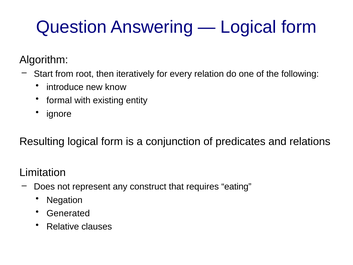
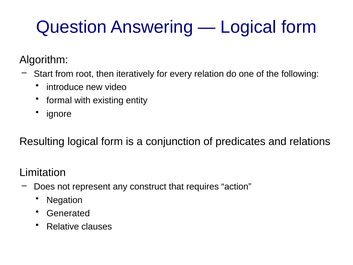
know: know -> video
eating: eating -> action
